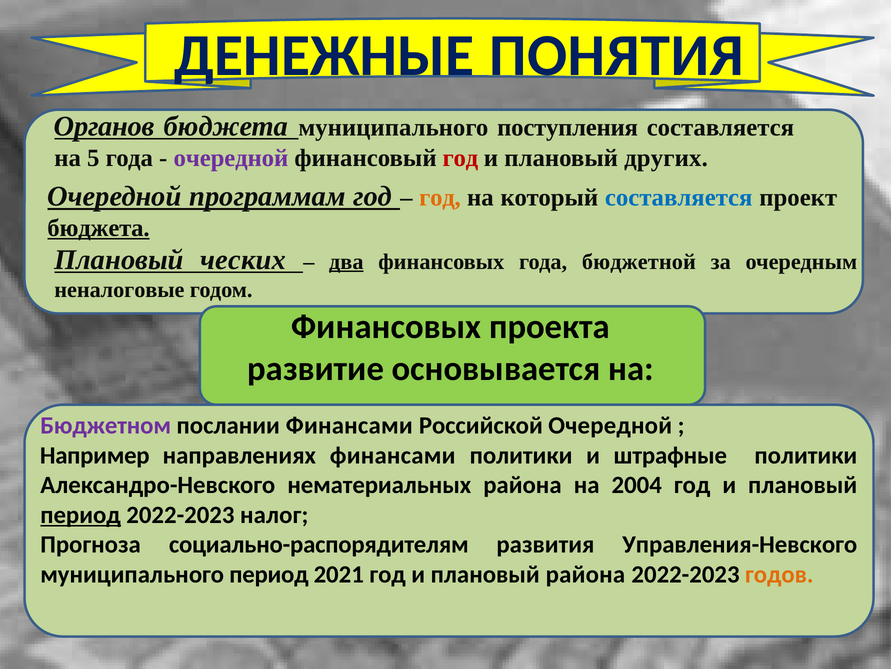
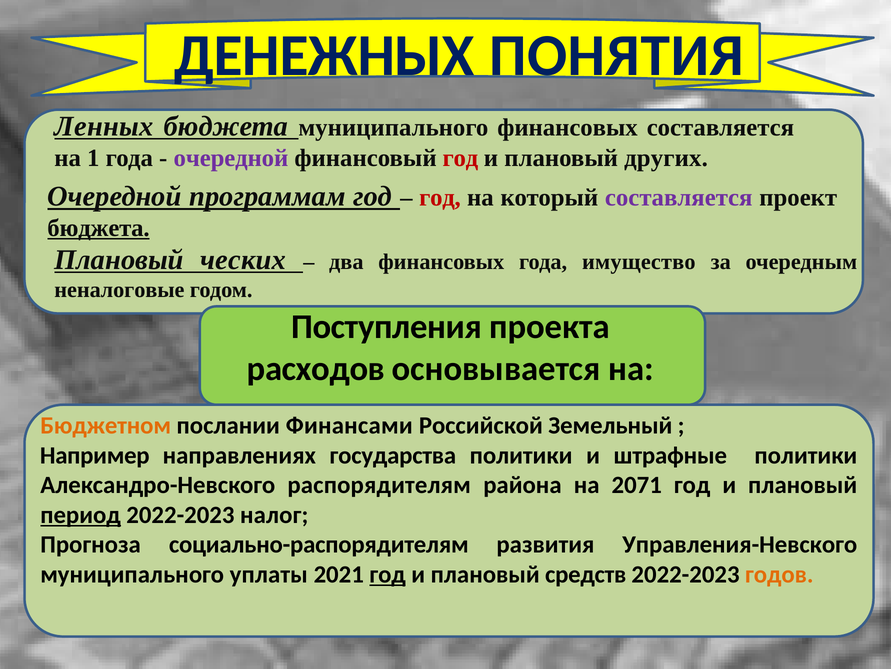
ДЕНЕЖНЫЕ: ДЕНЕЖНЫЕ -> ДЕНЕЖНЫХ
Органов: Органов -> Ленных
муниципального поступления: поступления -> финансовых
5: 5 -> 1
год at (440, 197) colour: orange -> red
составляется at (679, 197) colour: blue -> purple
два underline: present -> none
бюджетной: бюджетной -> имущество
Финансовых at (386, 327): Финансовых -> Поступления
развитие: развитие -> расходов
Бюджетном colour: purple -> orange
Российской Очередной: Очередной -> Земельный
направлениях финансами: финансами -> государства
нематериальных: нематериальных -> распорядителям
2004: 2004 -> 2071
муниципального период: период -> уплаты
год at (388, 574) underline: none -> present
плановый района: района -> средств
